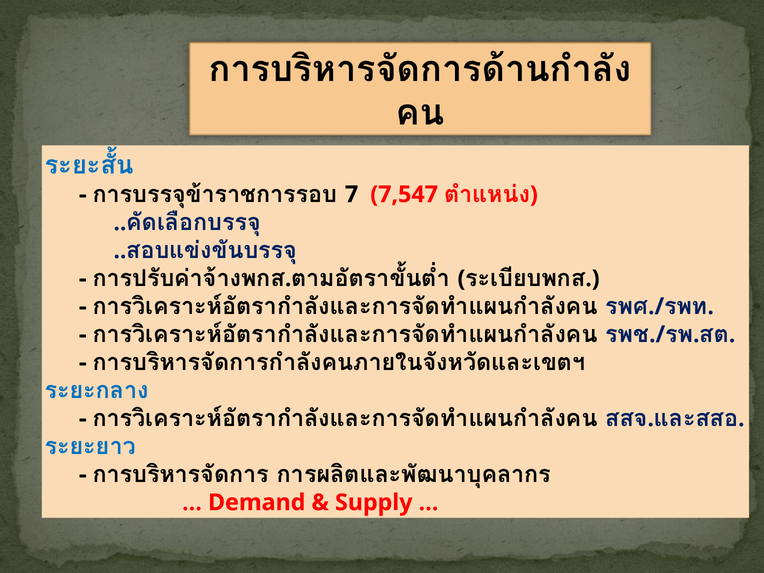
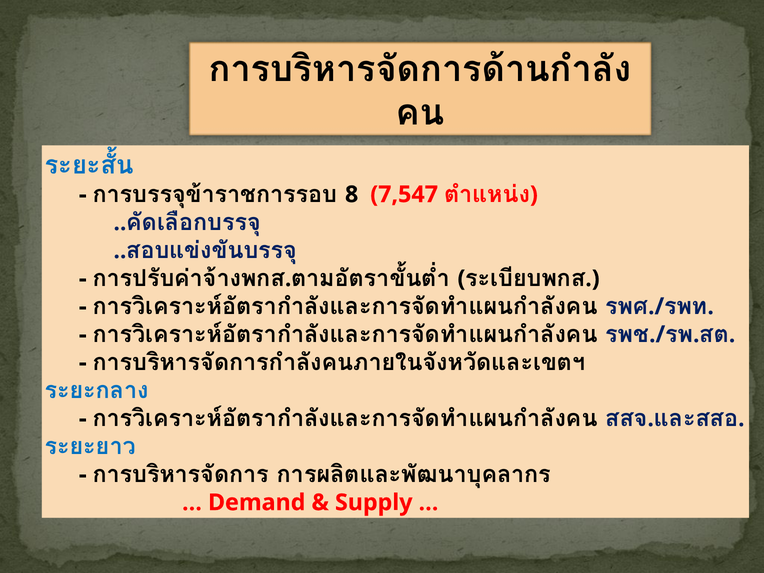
7: 7 -> 8
